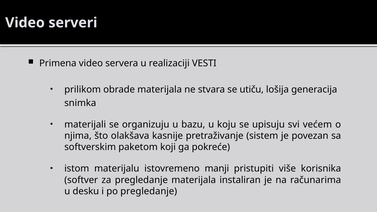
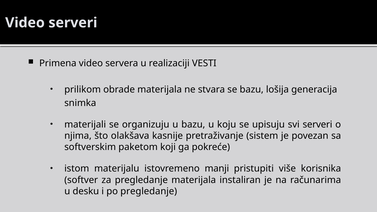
se utiču: utiču -> bazu
svi većem: većem -> serveri
